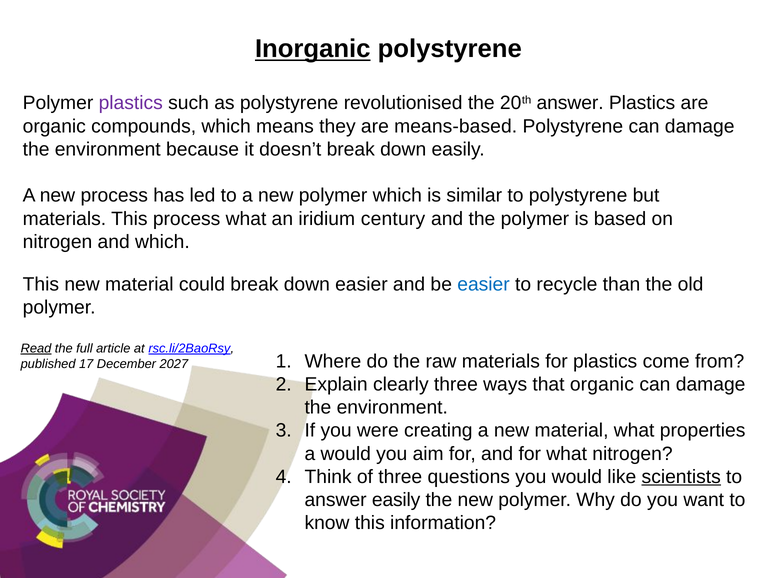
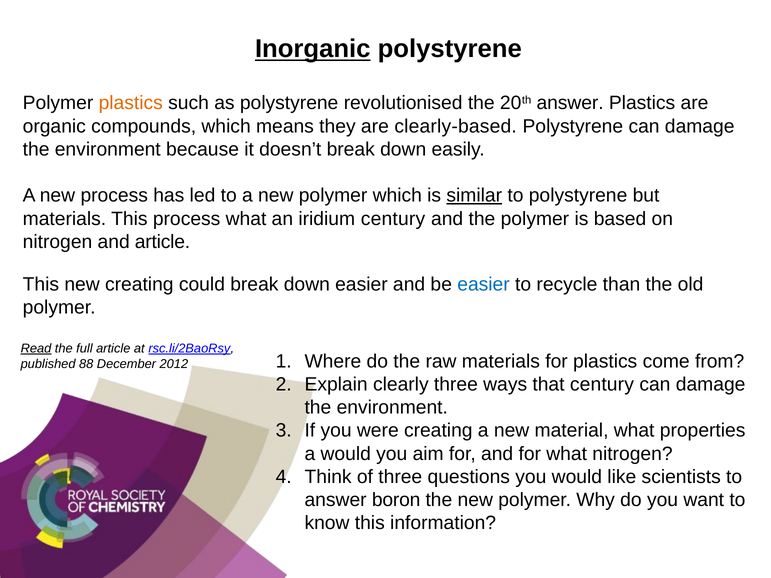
plastics at (131, 103) colour: purple -> orange
means-based: means-based -> clearly-based
similar underline: none -> present
and which: which -> article
This new material: material -> creating
17: 17 -> 88
2027: 2027 -> 2012
that organic: organic -> century
scientists underline: present -> none
answer easily: easily -> boron
